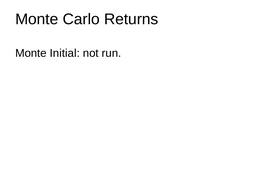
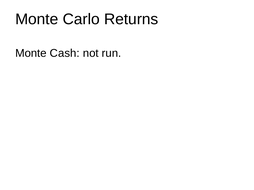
Initial: Initial -> Cash
